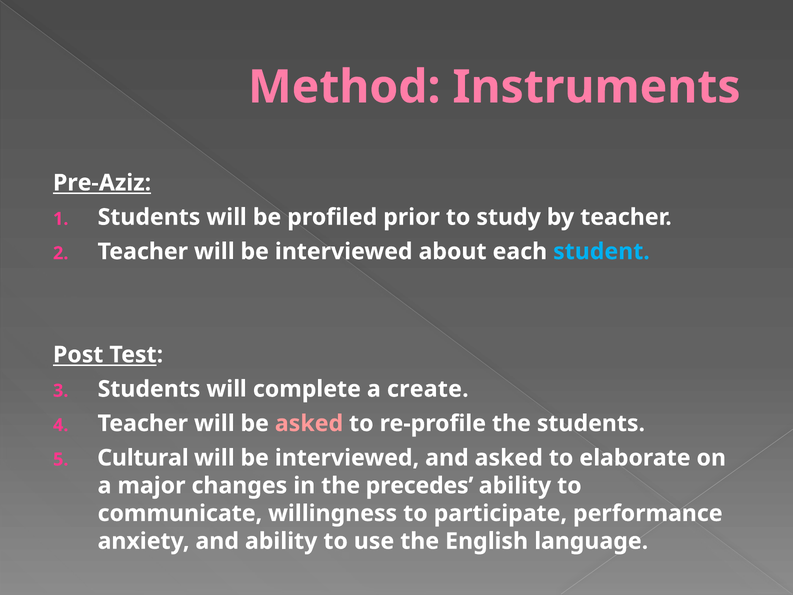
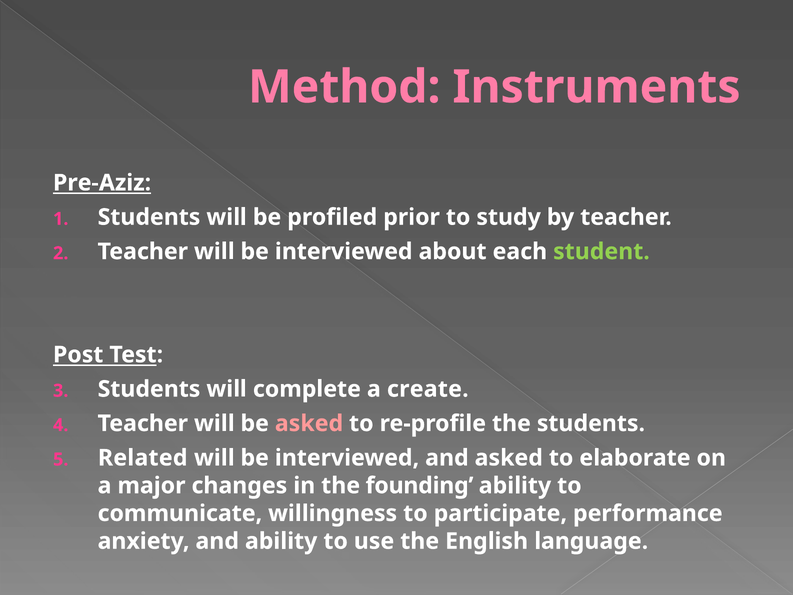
student colour: light blue -> light green
Cultural: Cultural -> Related
precedes: precedes -> founding
